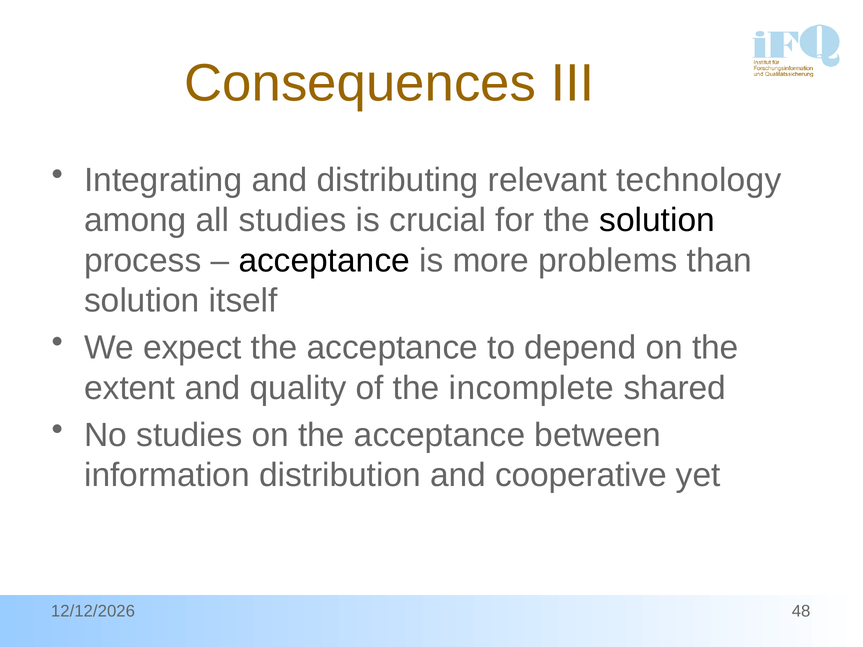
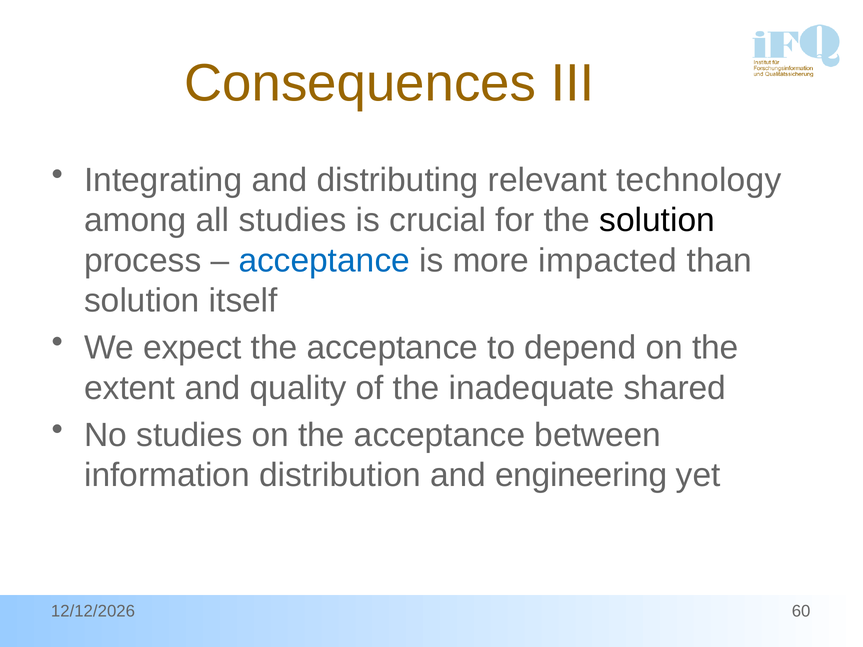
acceptance at (324, 261) colour: black -> blue
problems: problems -> impacted
incomplete: incomplete -> inadequate
cooperative: cooperative -> engineering
48: 48 -> 60
